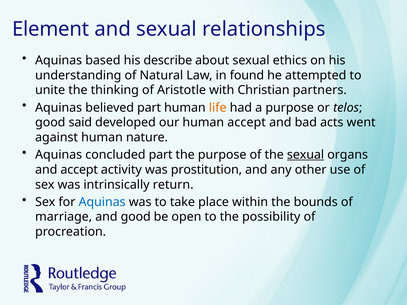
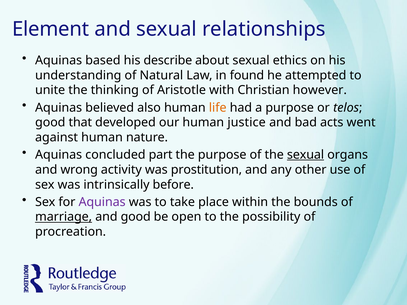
partners: partners -> however
believed part: part -> also
said: said -> that
human accept: accept -> justice
and accept: accept -> wrong
return: return -> before
Aquinas at (102, 202) colour: blue -> purple
marriage underline: none -> present
